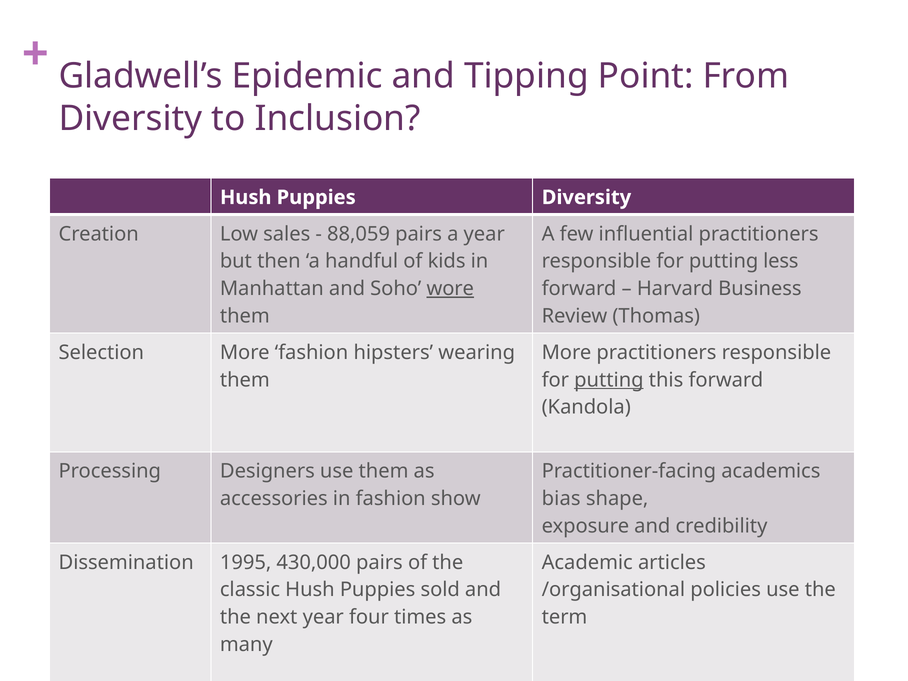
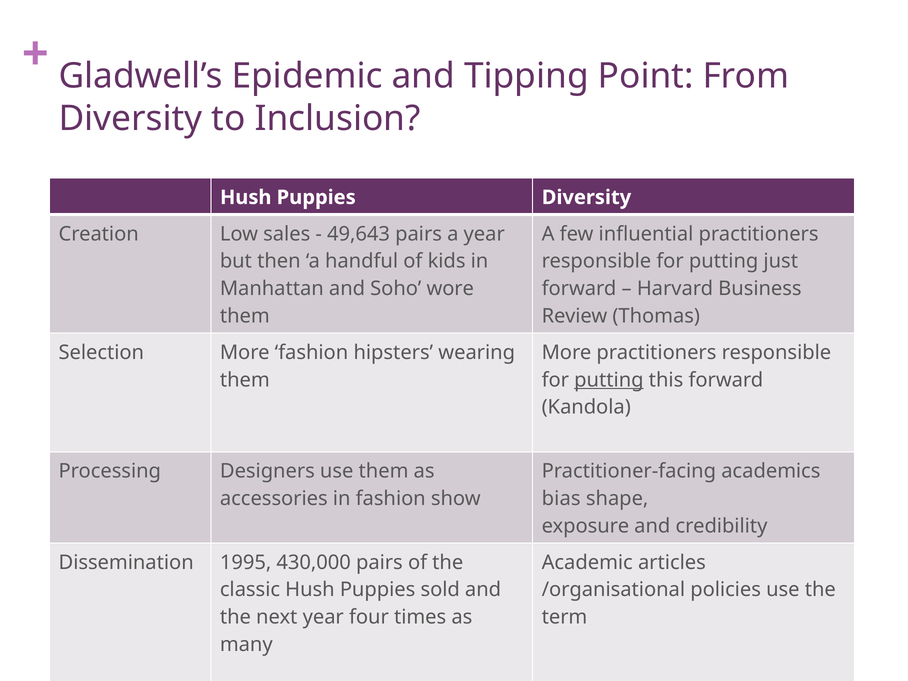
88,059: 88,059 -> 49,643
less: less -> just
wore underline: present -> none
